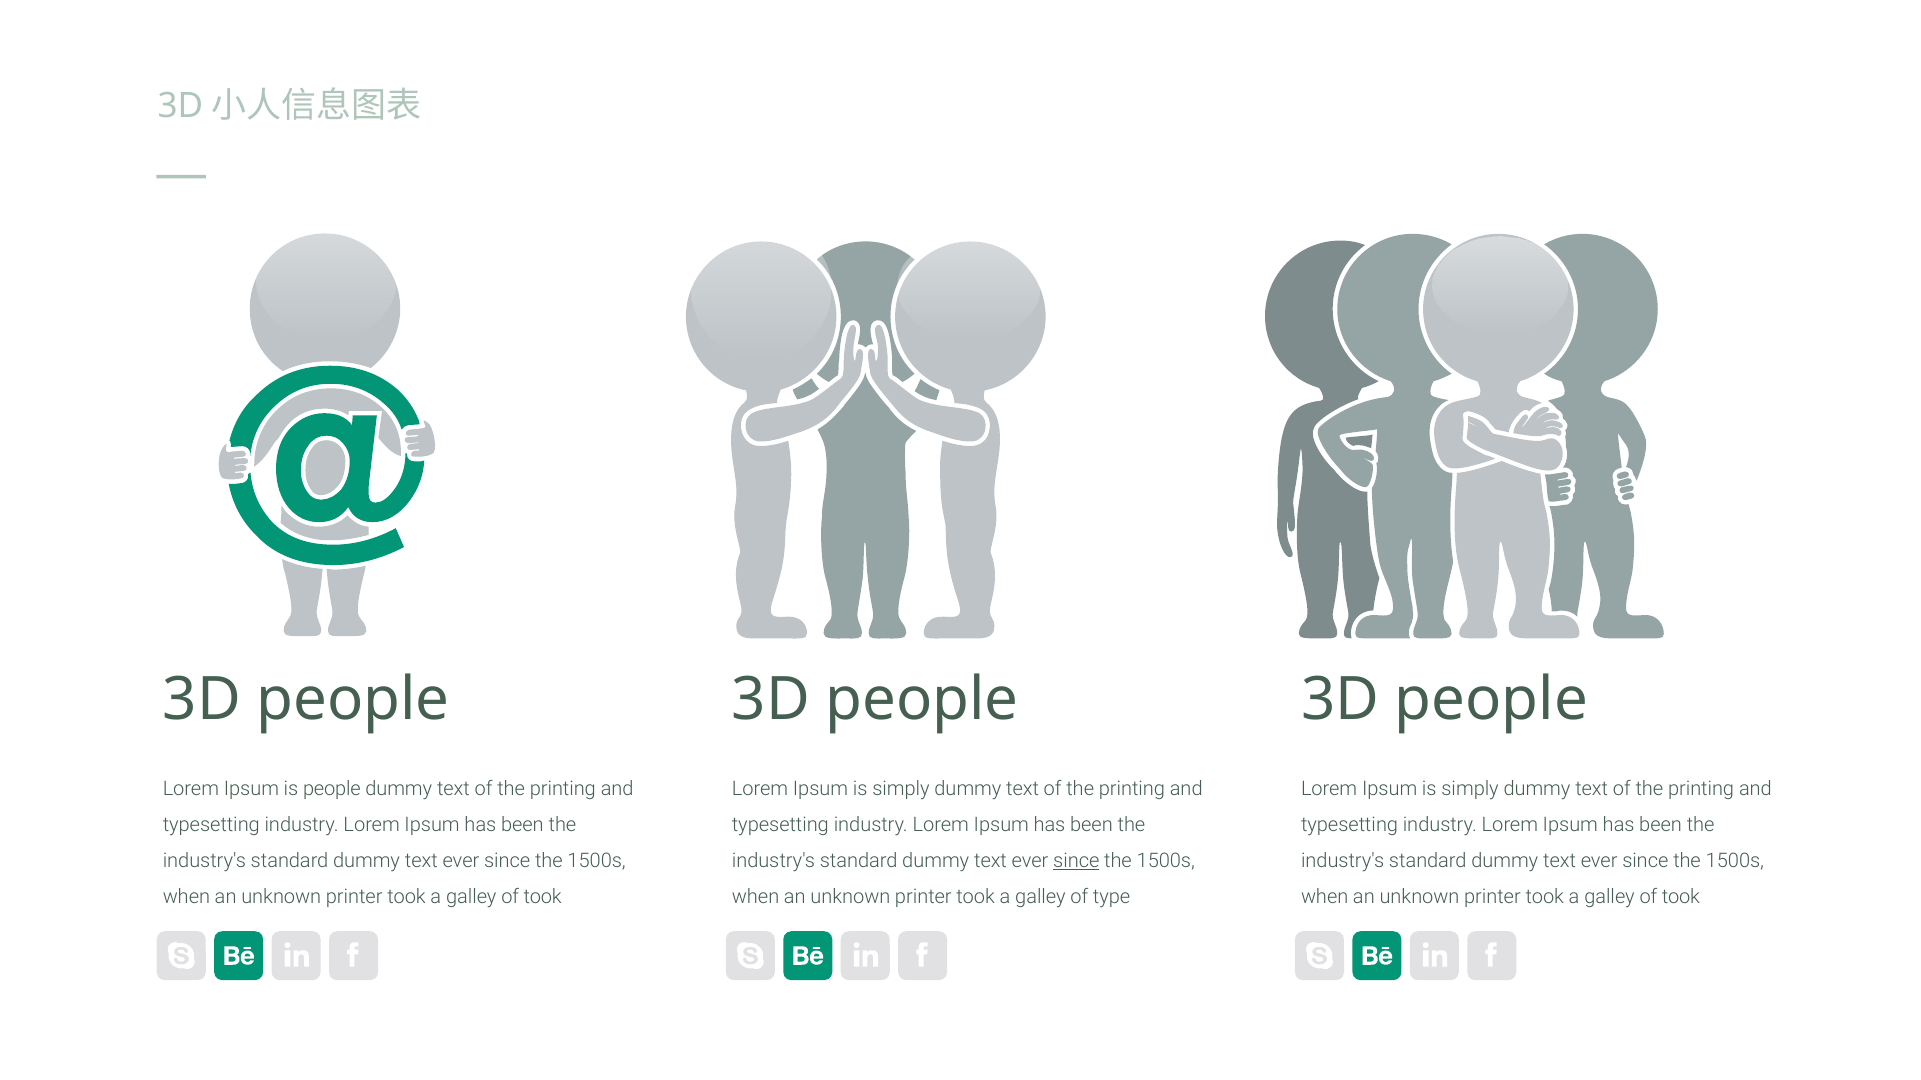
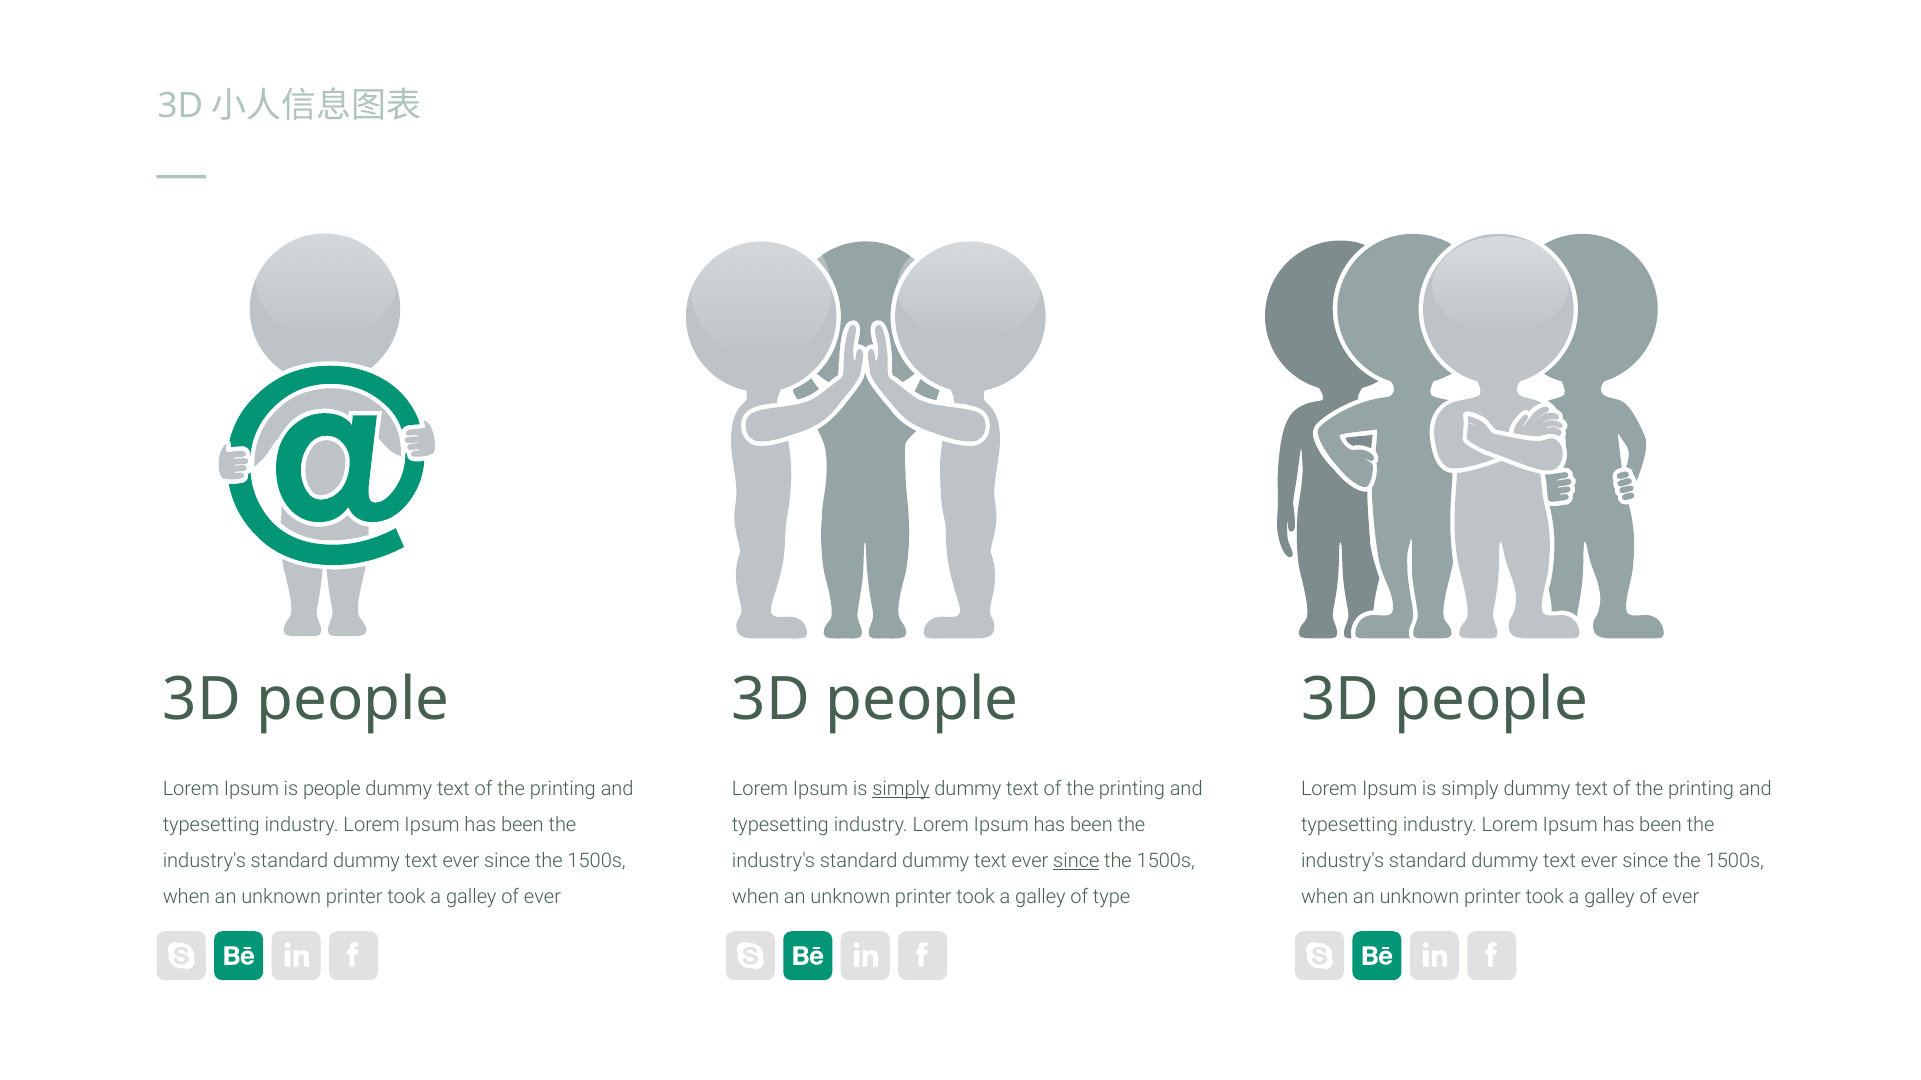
simply at (901, 789) underline: none -> present
took at (543, 898): took -> ever
took at (1681, 898): took -> ever
